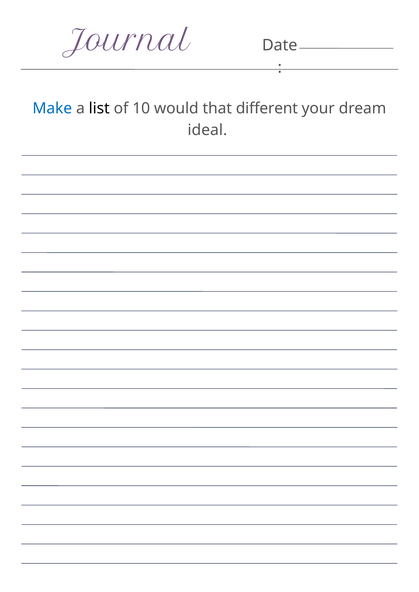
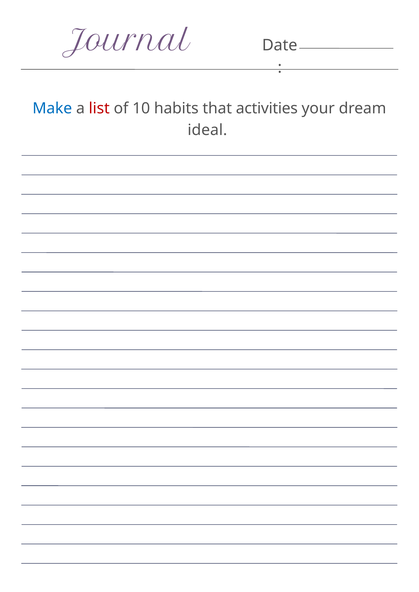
list colour: black -> red
would: would -> habits
different: different -> activities
